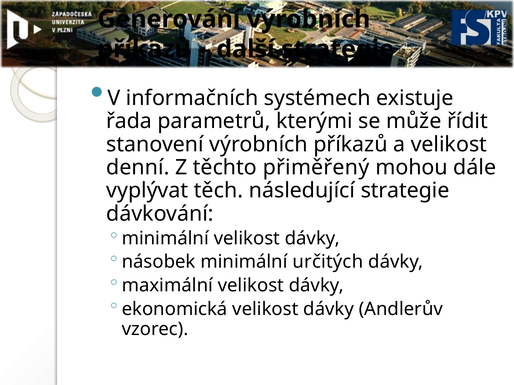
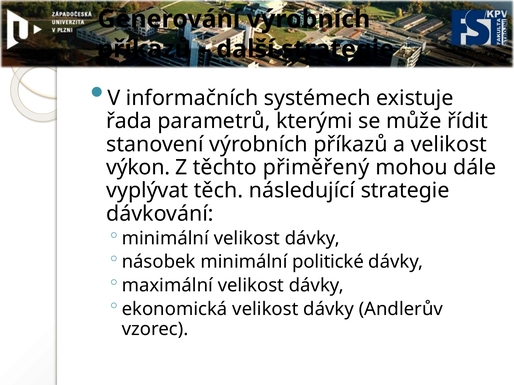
denní: denní -> výkon
určitých: určitých -> politické
